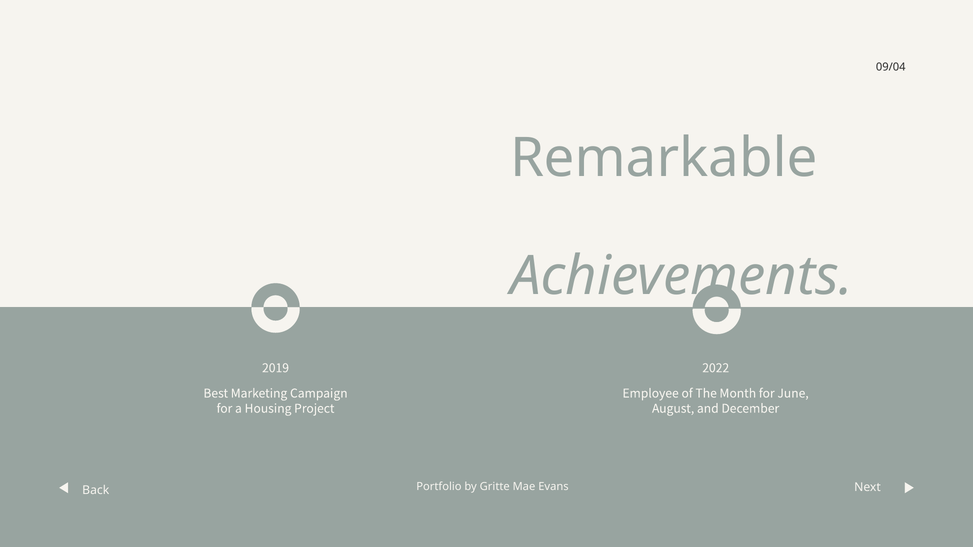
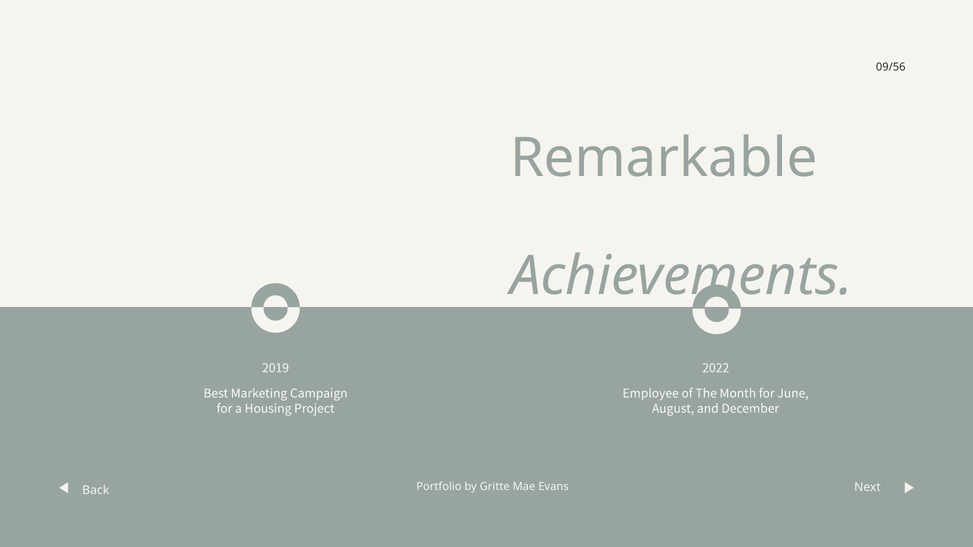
09/04: 09/04 -> 09/56
